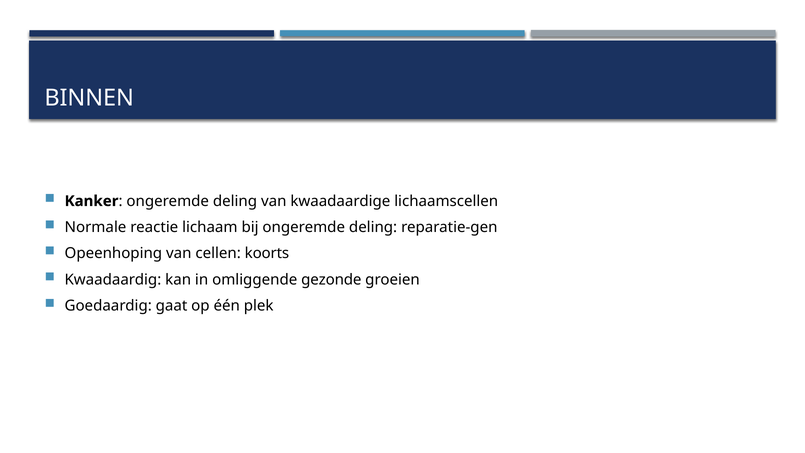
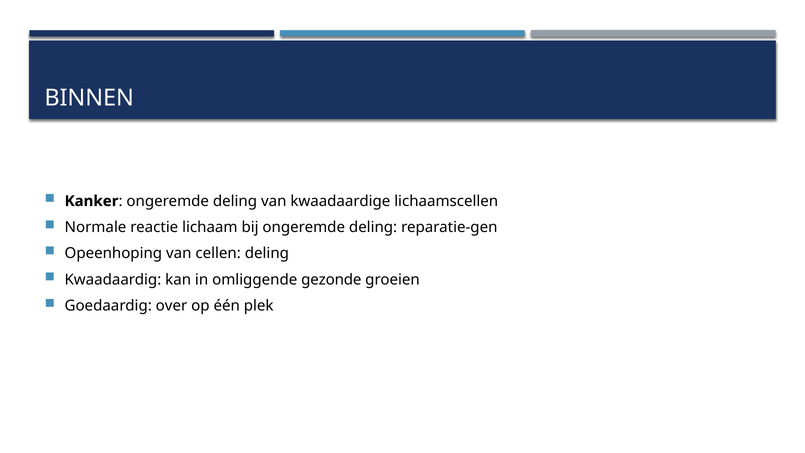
cellen koorts: koorts -> deling
gaat: gaat -> over
